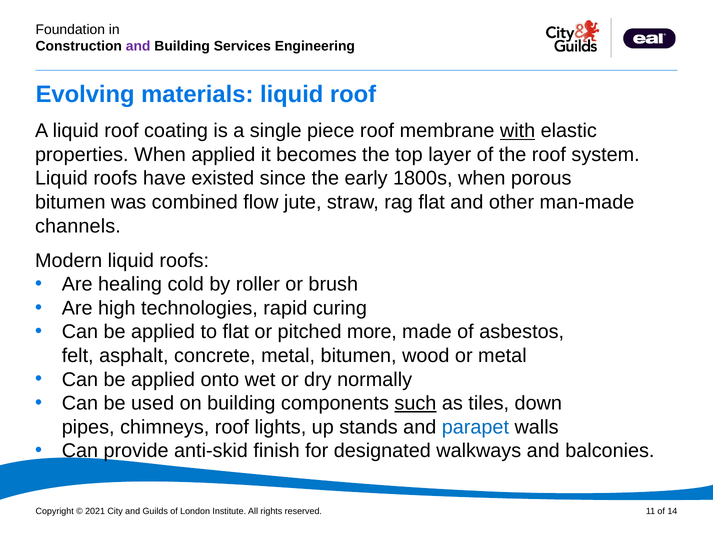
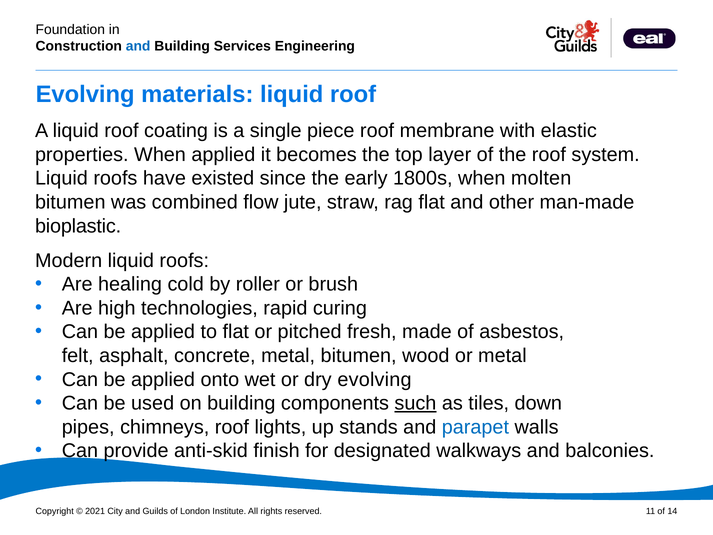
and at (138, 46) colour: purple -> blue
with underline: present -> none
porous: porous -> molten
channels: channels -> bioplastic
more: more -> fresh
dry normally: normally -> evolving
